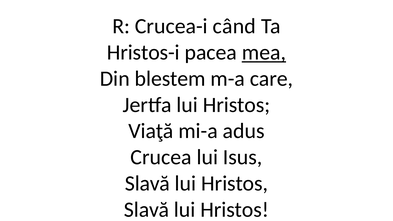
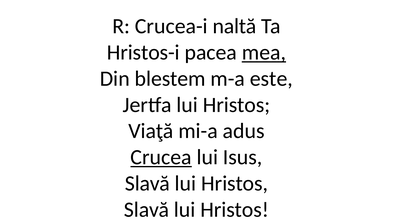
când: când -> naltă
care: care -> este
Crucea underline: none -> present
